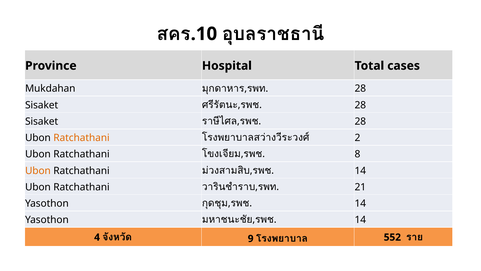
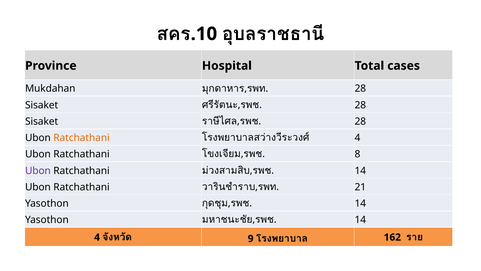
2 at (357, 138): 2 -> 4
Ubon at (38, 170) colour: orange -> purple
552: 552 -> 162
